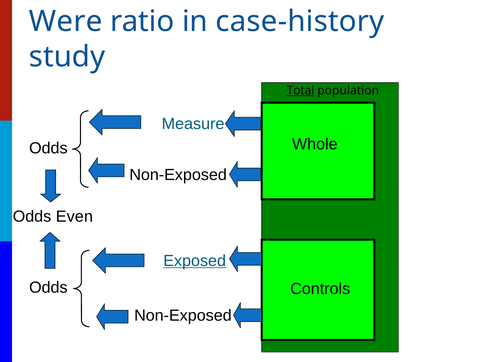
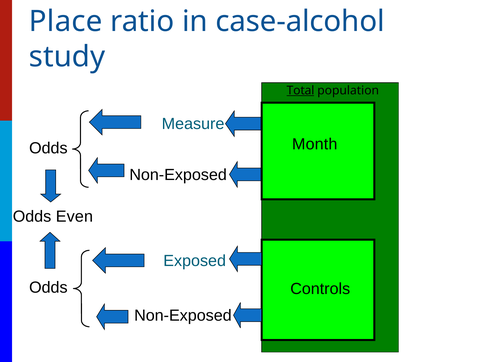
Were: Were -> Place
case-history: case-history -> case-alcohol
Whole: Whole -> Month
Exposed underline: present -> none
